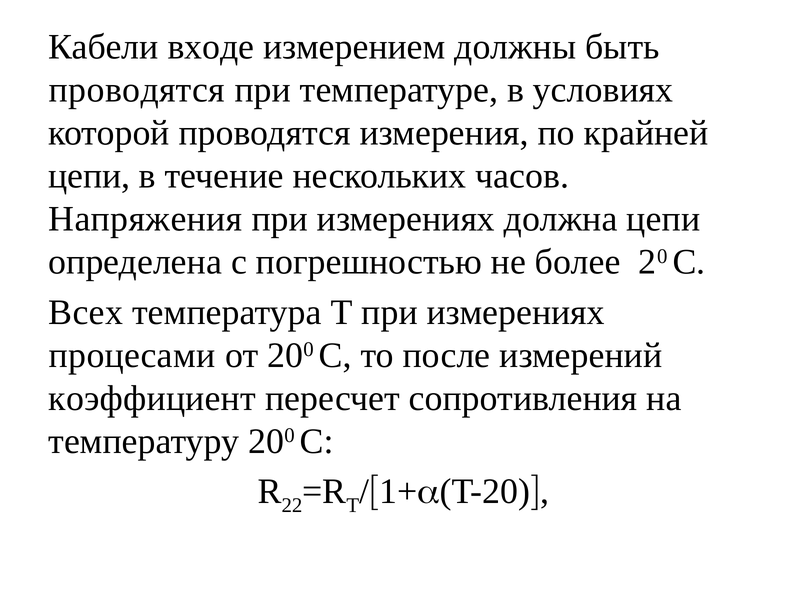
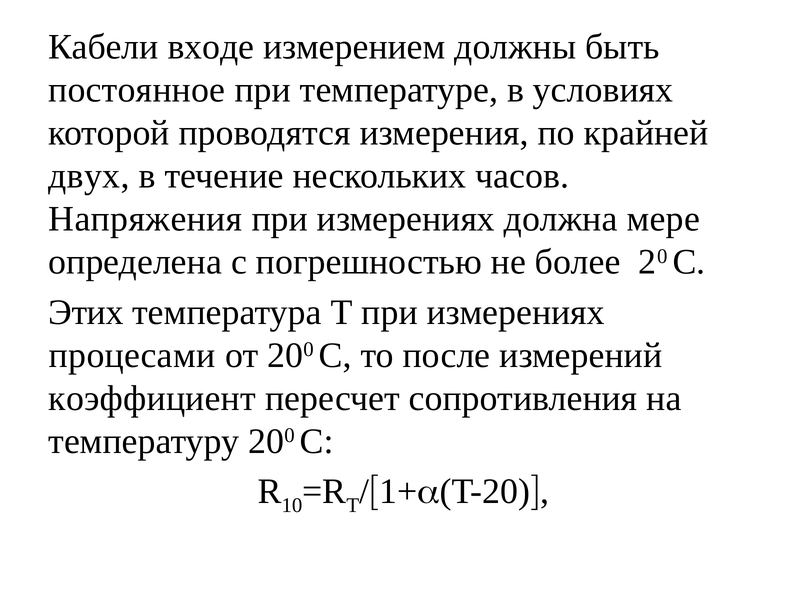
проводятся at (137, 90): проводятся -> постоянное
цепи at (89, 176): цепи -> двух
должна цепи: цепи -> мере
Всех: Всех -> Этих
22: 22 -> 10
